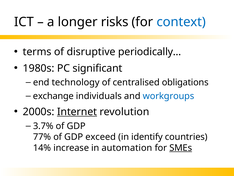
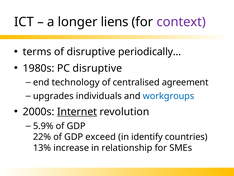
risks: risks -> liens
context colour: blue -> purple
PC significant: significant -> disruptive
obligations: obligations -> agreement
exchange: exchange -> upgrades
3.7%: 3.7% -> 5.9%
77%: 77% -> 22%
14%: 14% -> 13%
automation: automation -> relationship
SMEs underline: present -> none
